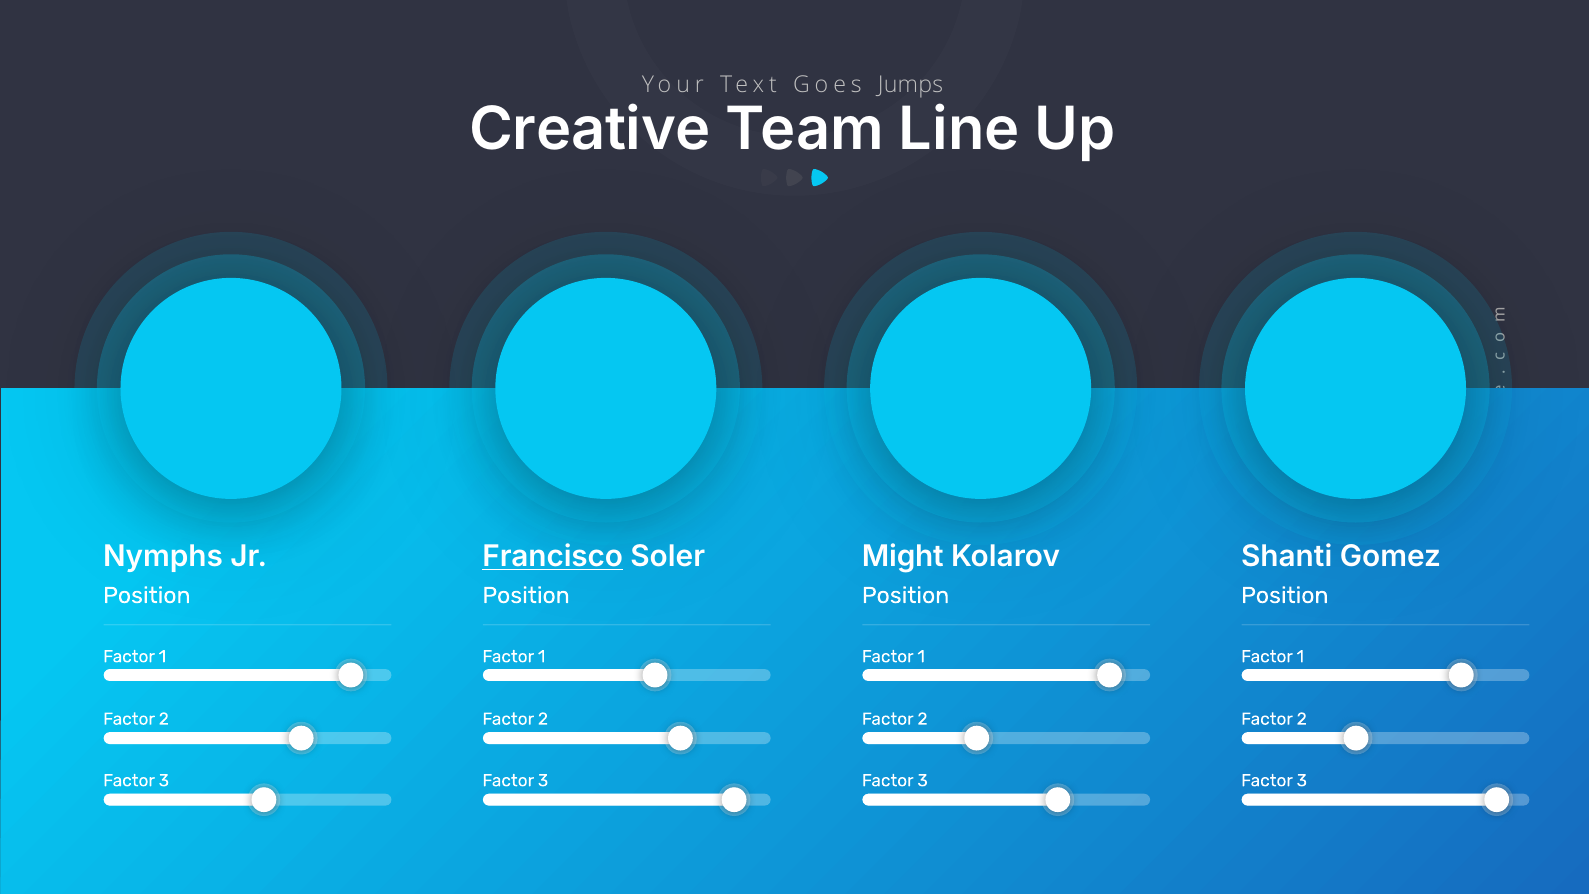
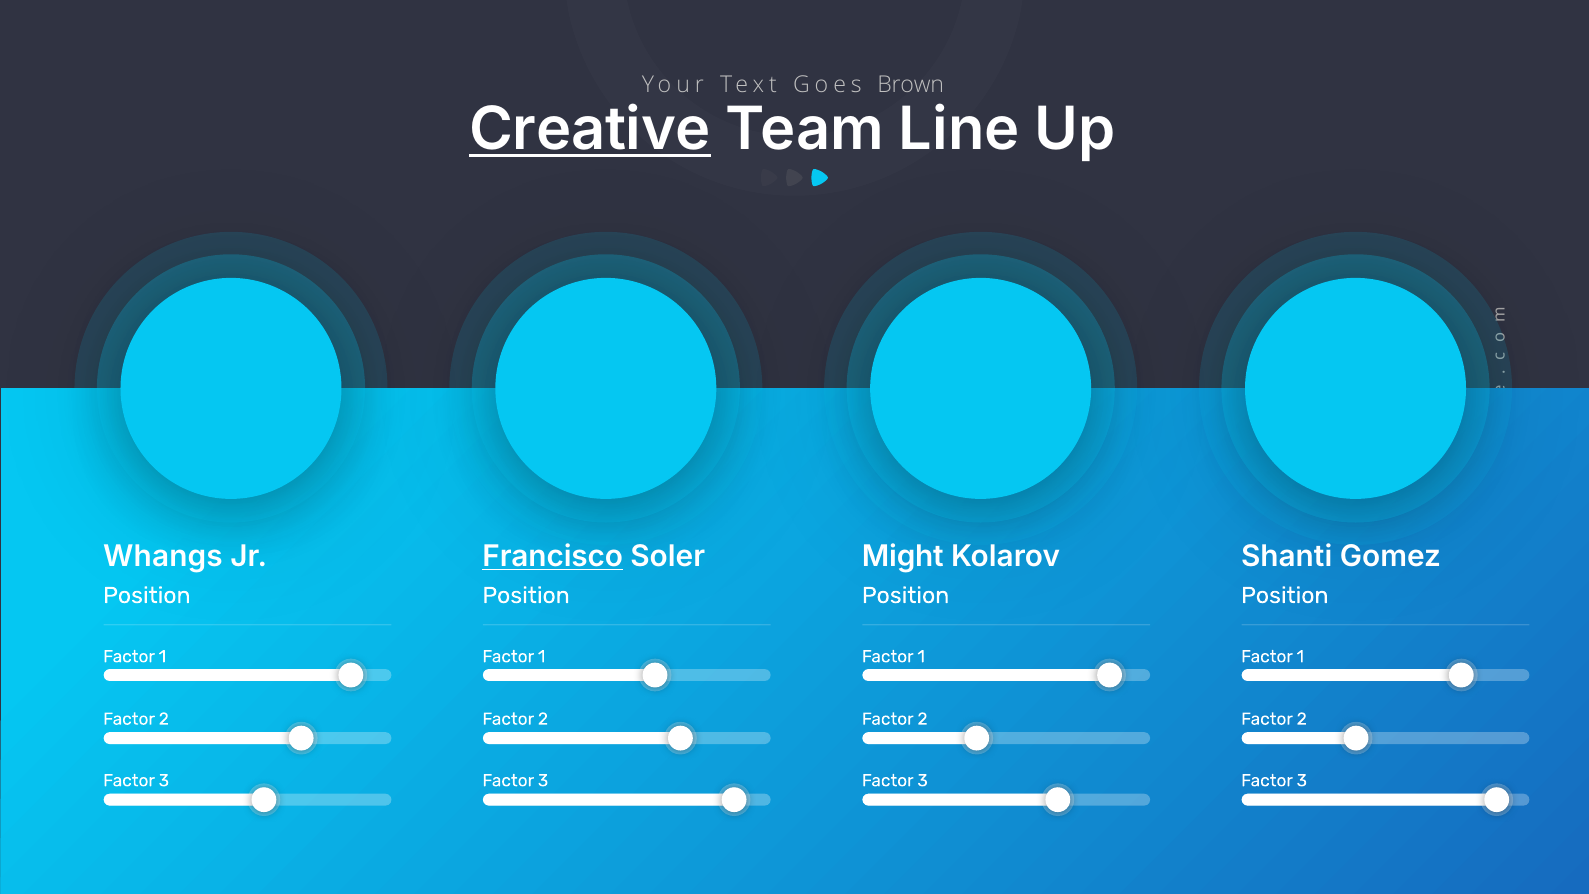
Jumps: Jumps -> Brown
Creative underline: none -> present
Nymphs: Nymphs -> Whangs
